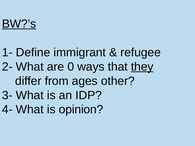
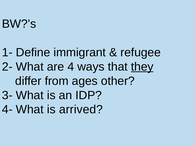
BW?’s underline: present -> none
0: 0 -> 4
opinion: opinion -> arrived
